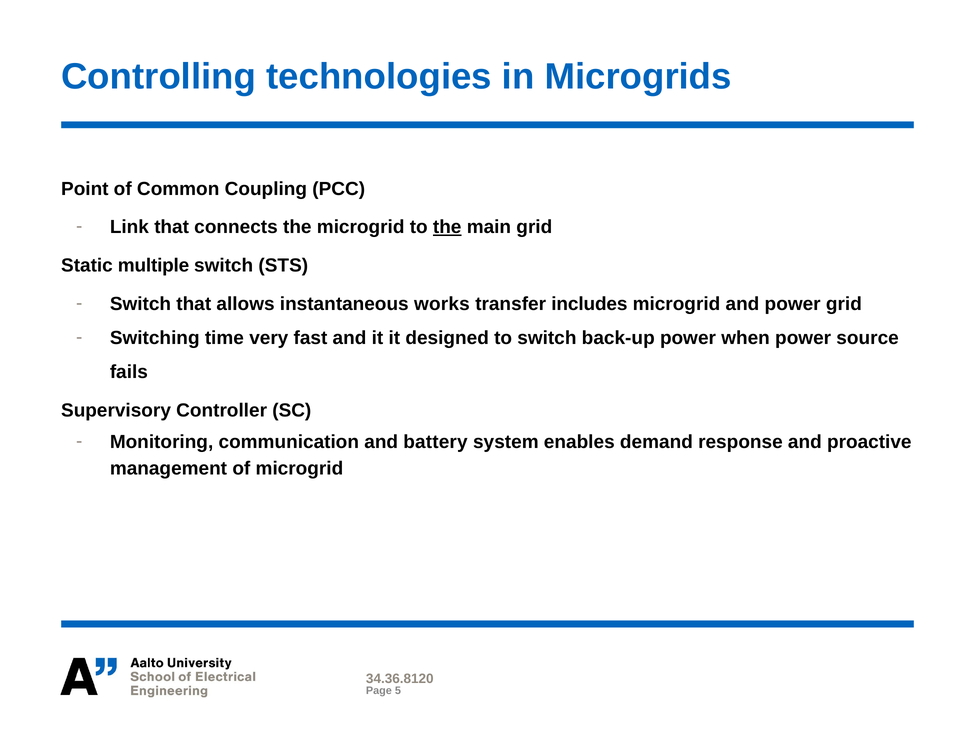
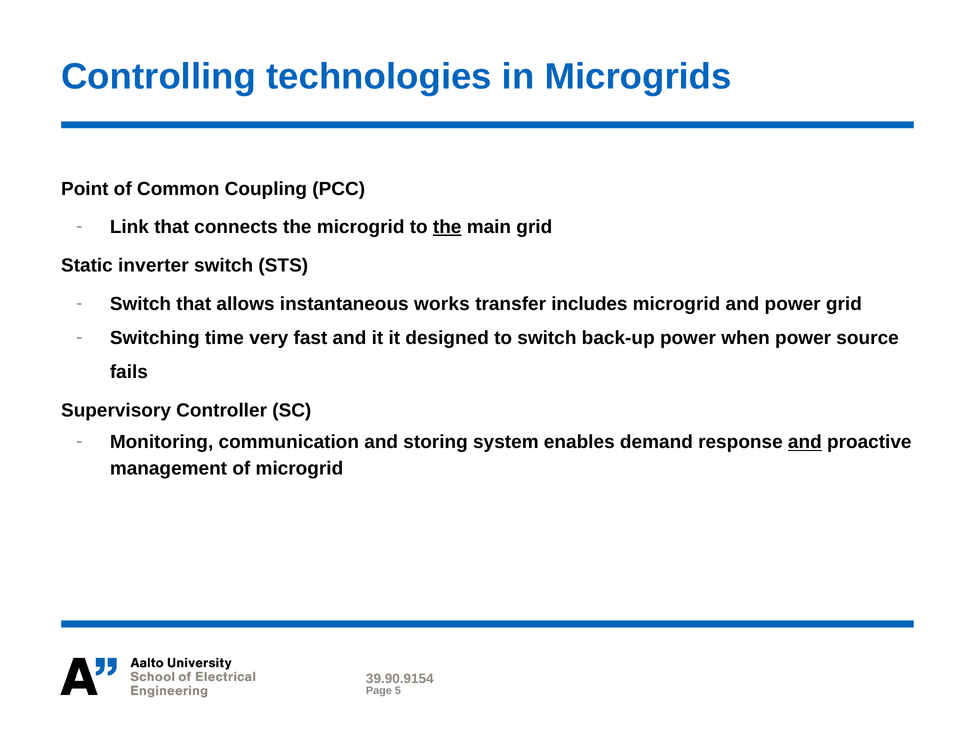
multiple: multiple -> inverter
battery: battery -> storing
and at (805, 442) underline: none -> present
34.36.8120: 34.36.8120 -> 39.90.9154
